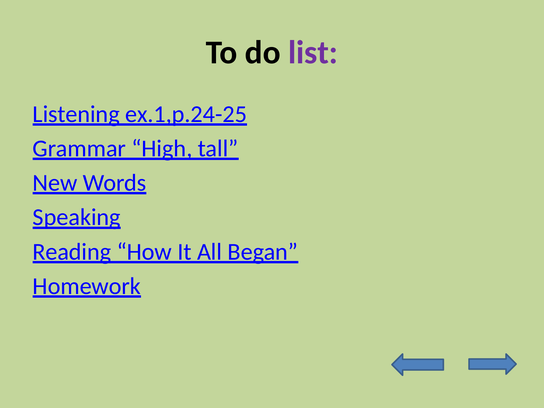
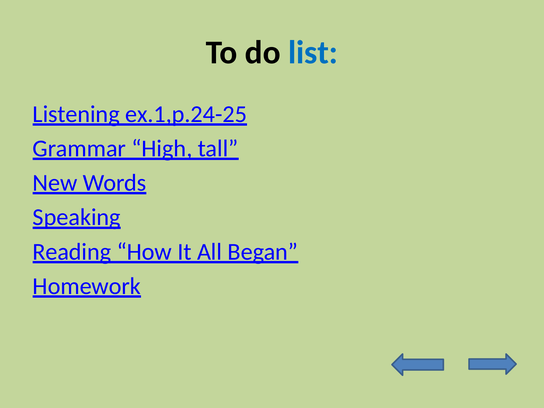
list colour: purple -> blue
